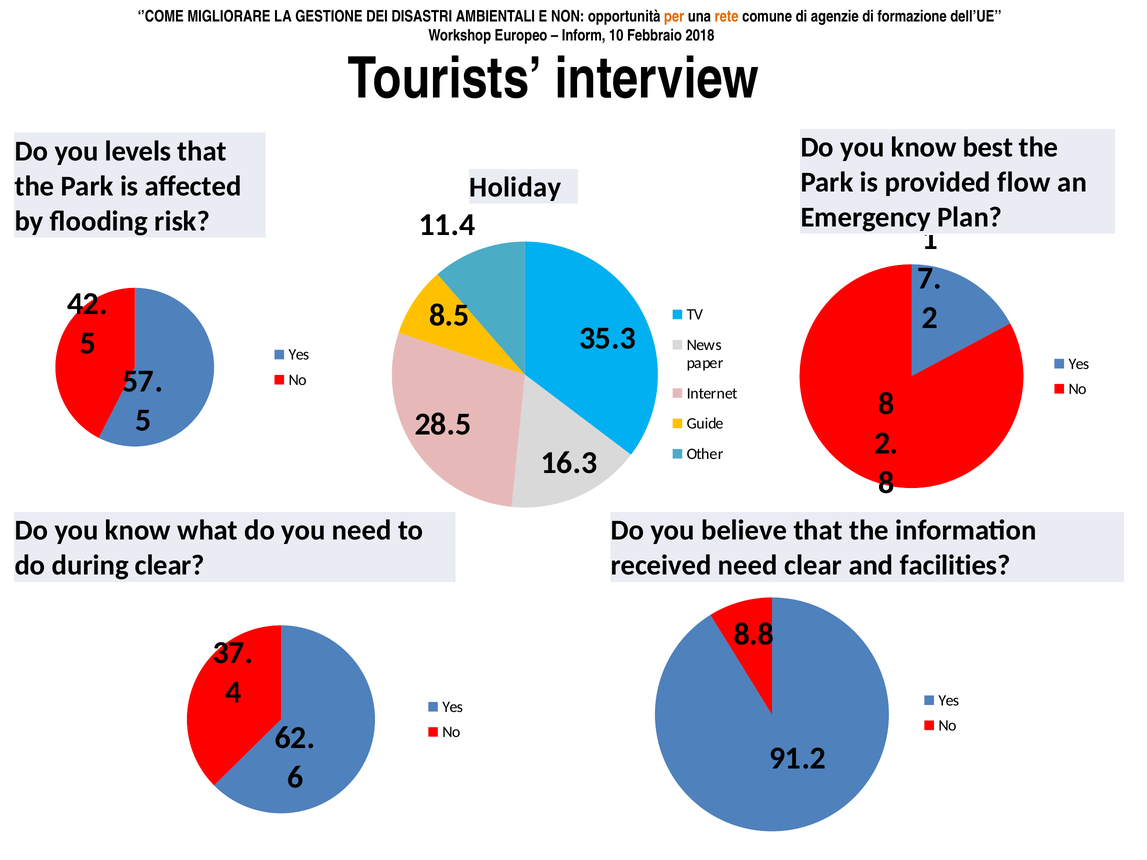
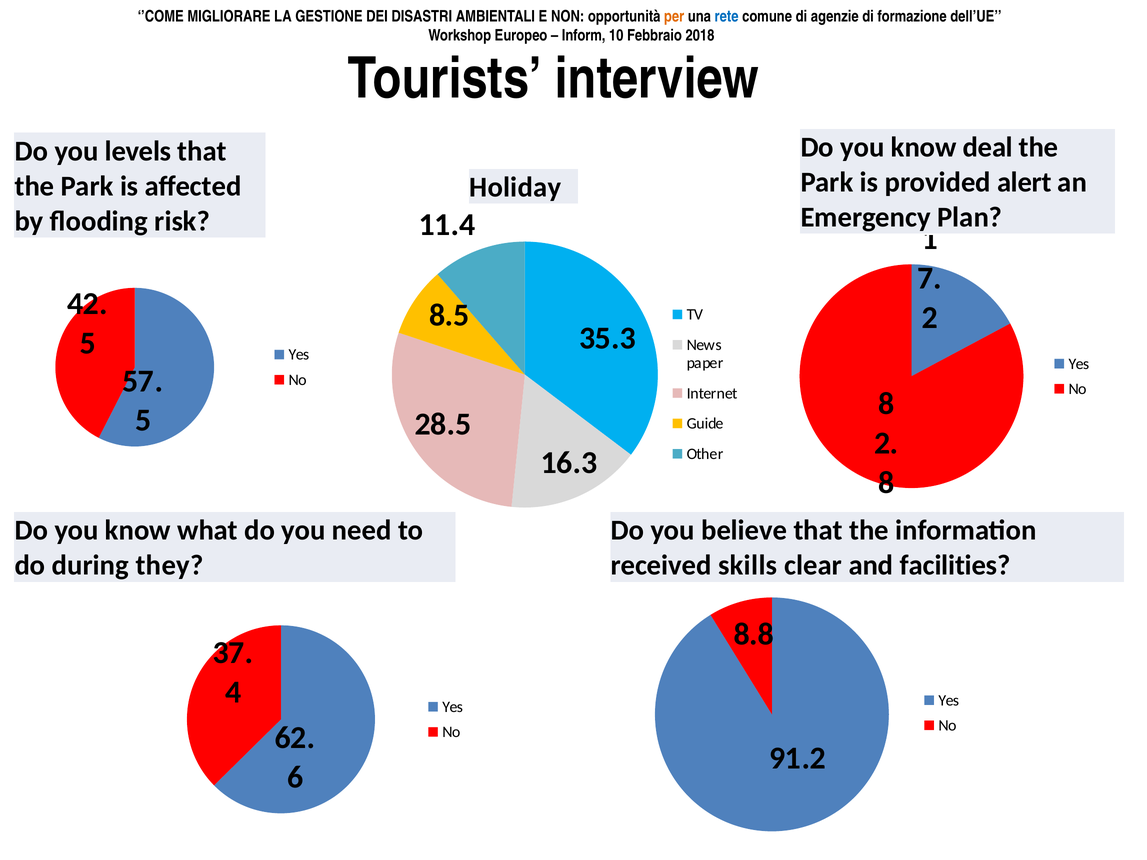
rete colour: orange -> blue
best: best -> deal
flow: flow -> alert
during clear: clear -> they
received need: need -> skills
